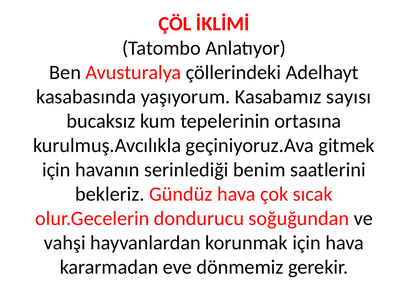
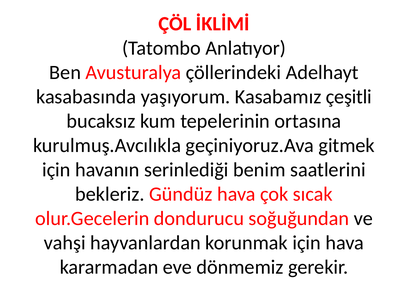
sayısı: sayısı -> çeşitli
